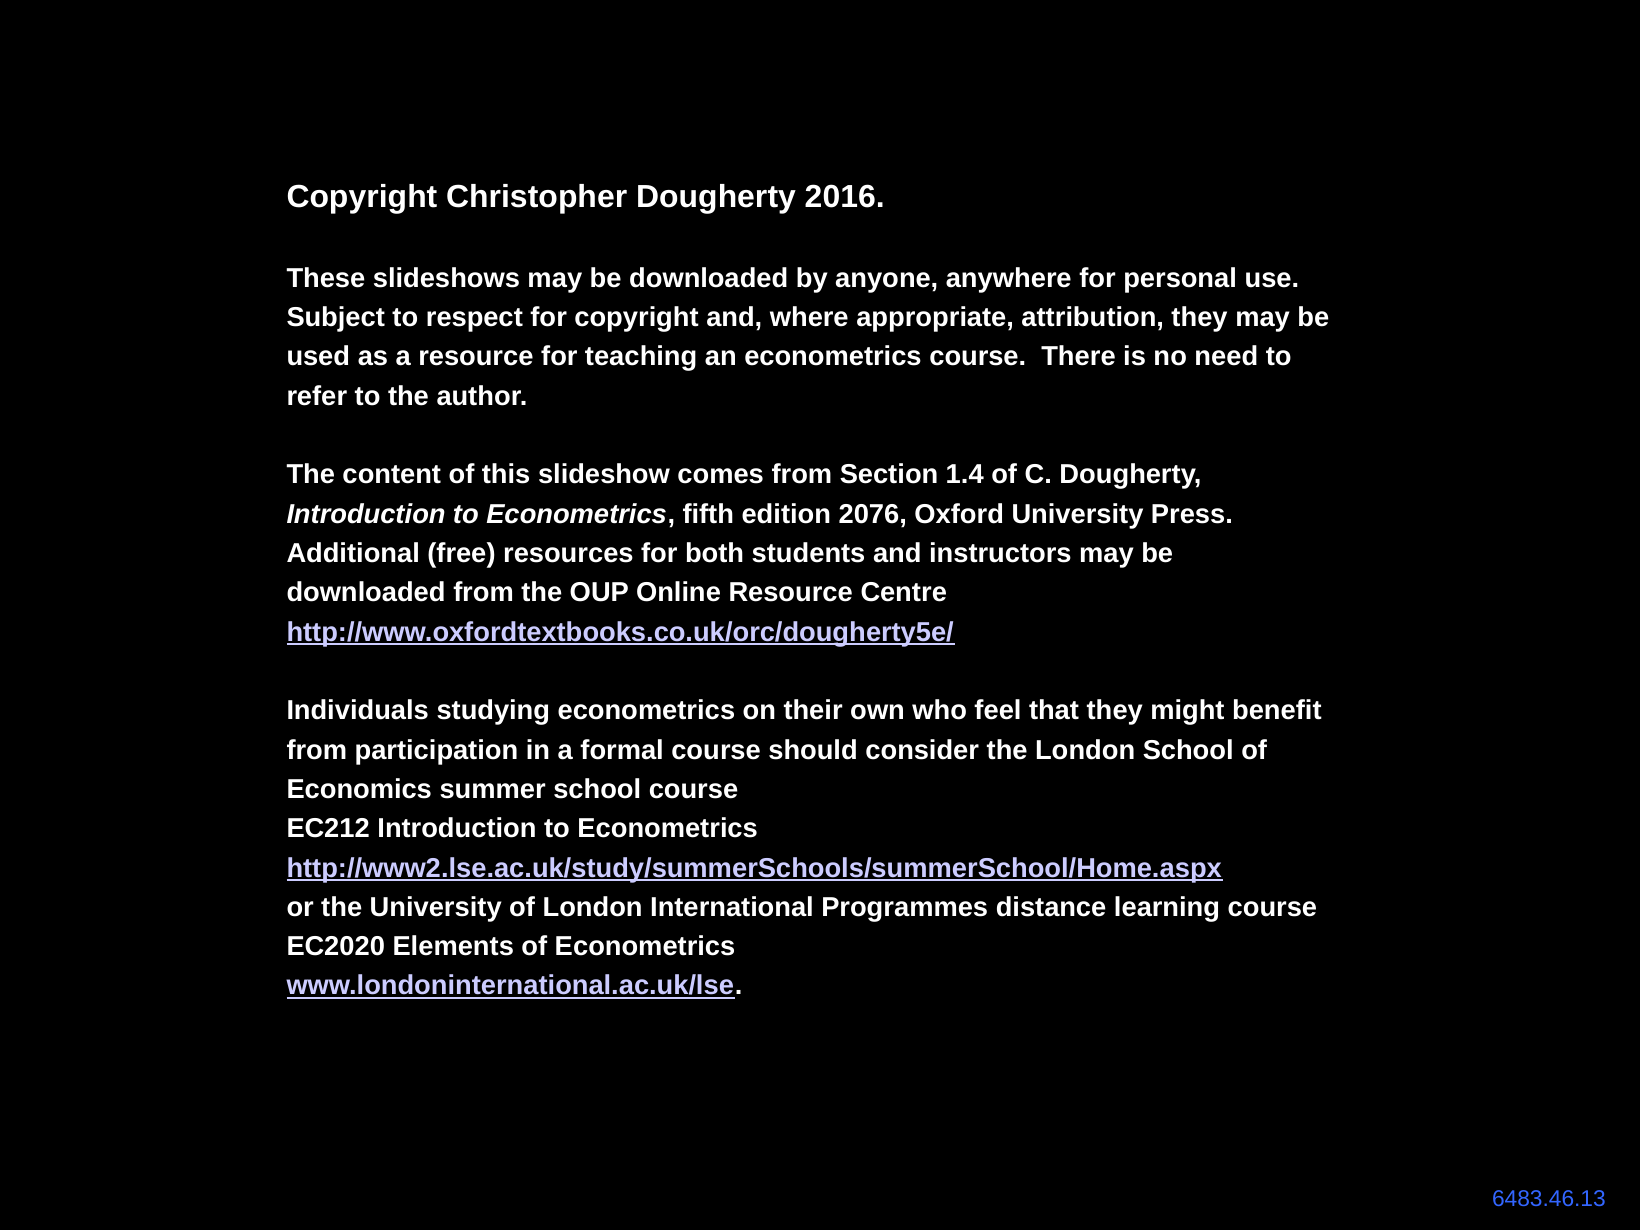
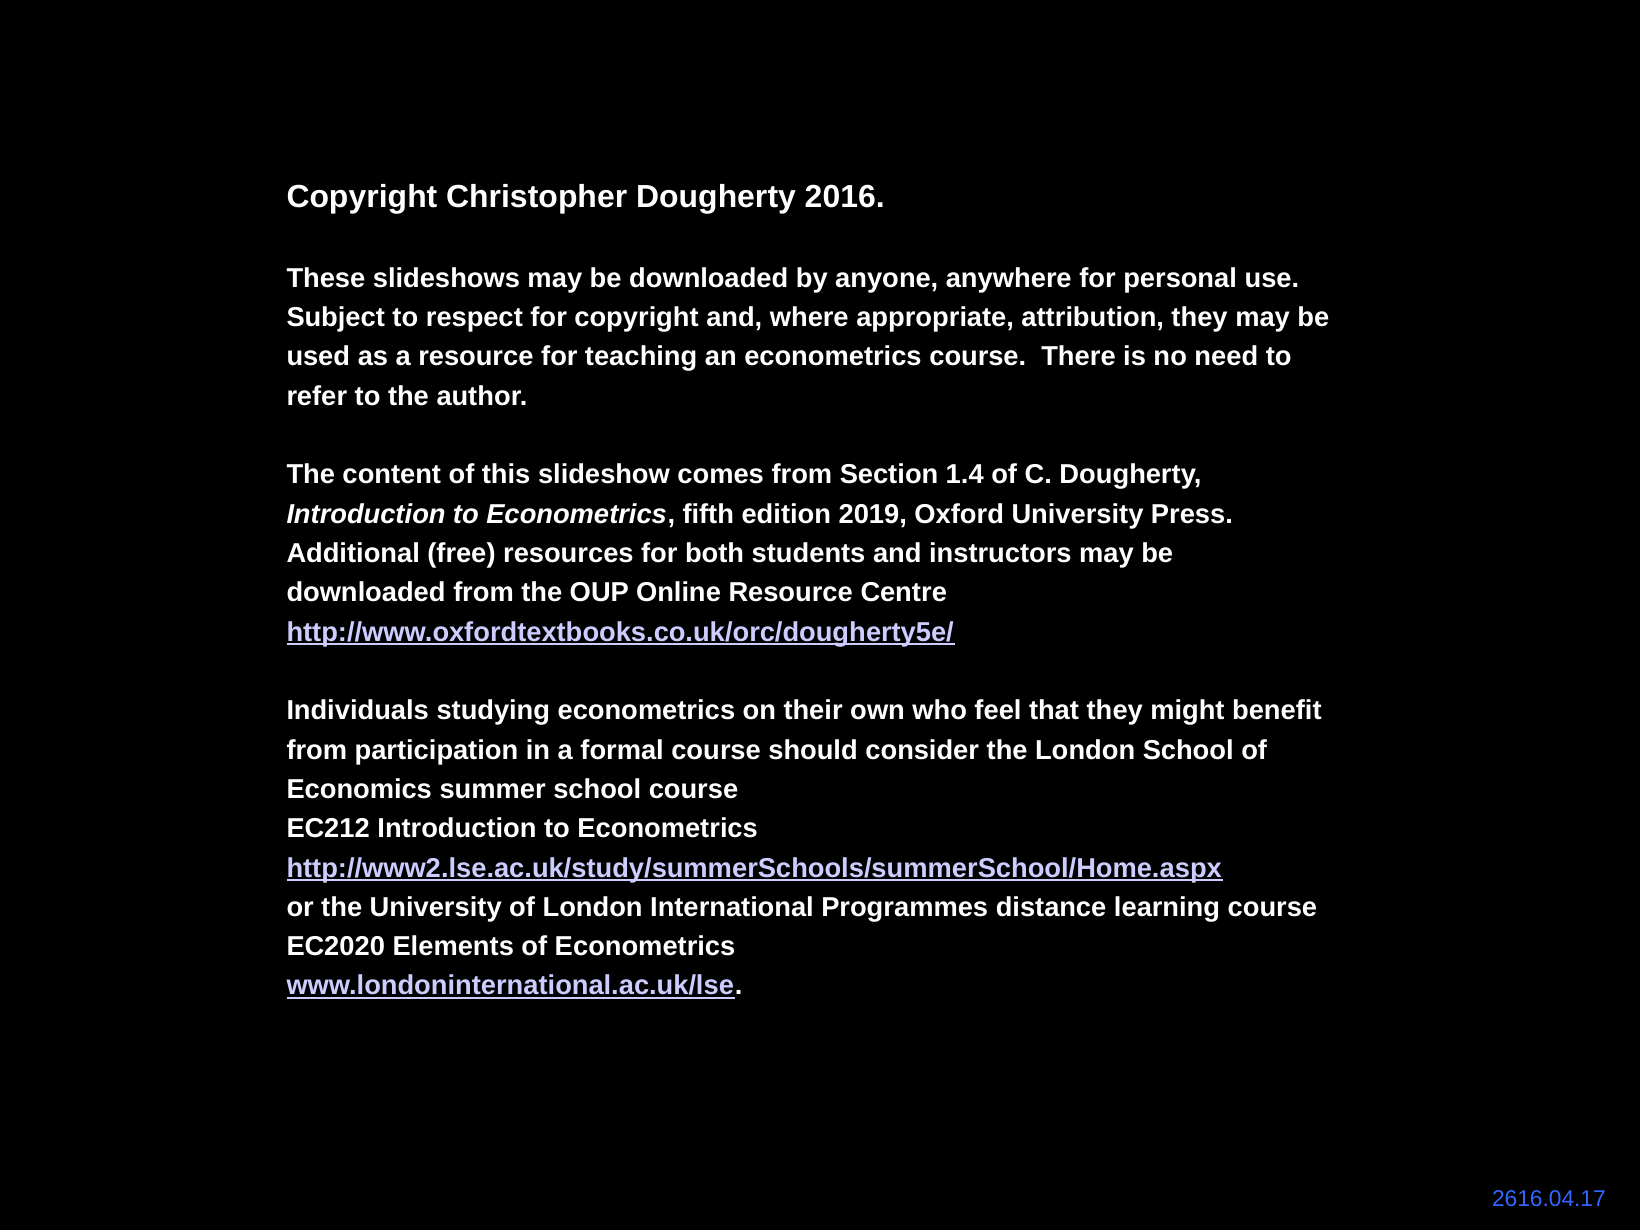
2076: 2076 -> 2019
6483.46.13: 6483.46.13 -> 2616.04.17
